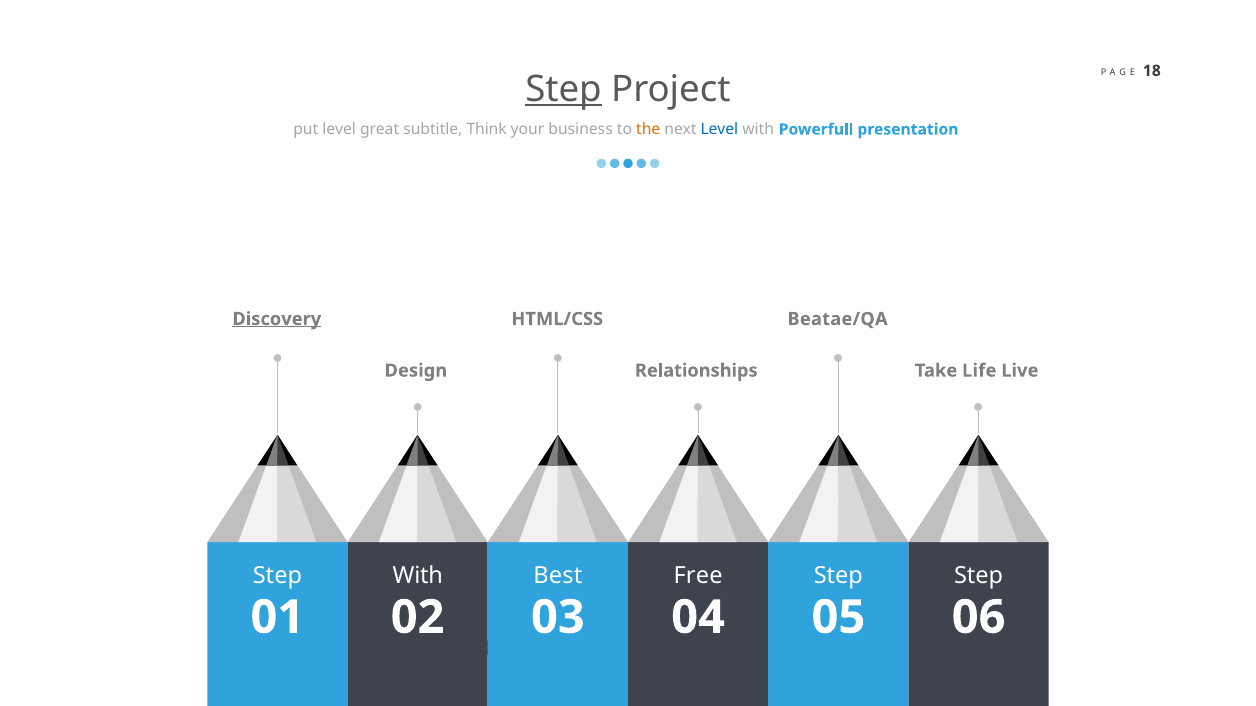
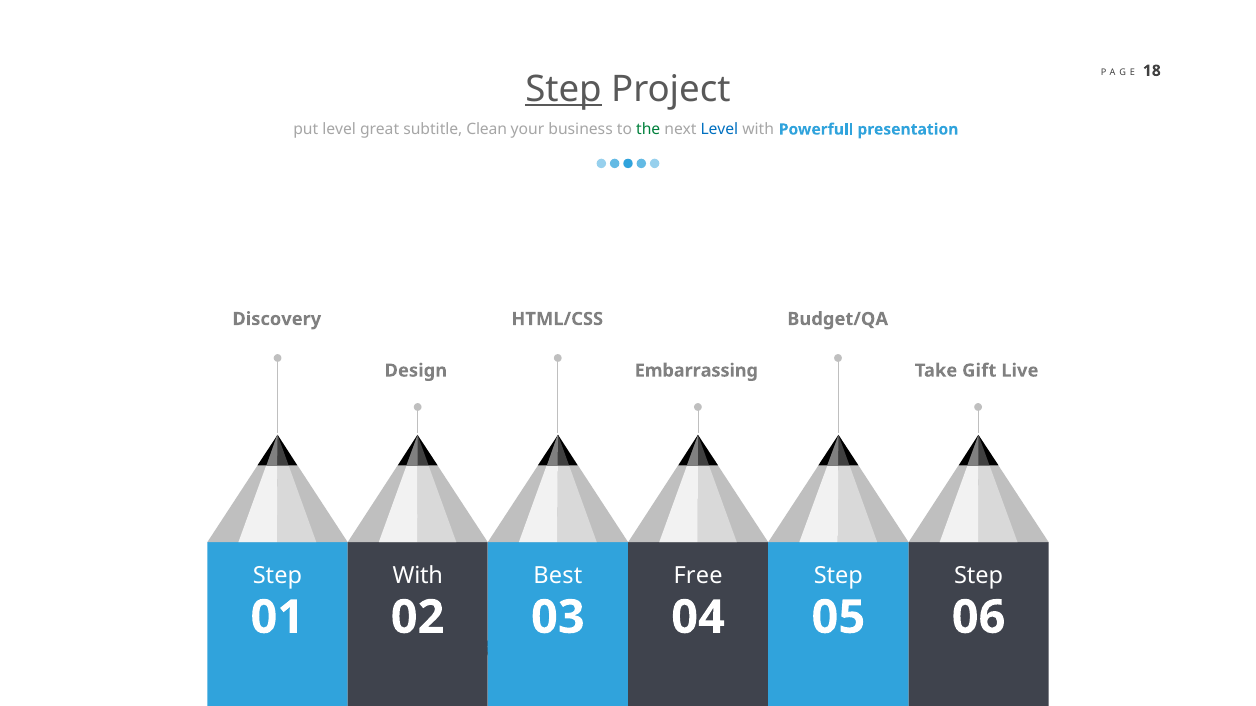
Think: Think -> Clean
the colour: orange -> green
Discovery underline: present -> none
Beatae/QA: Beatae/QA -> Budget/QA
Relationships: Relationships -> Embarrassing
Life: Life -> Gift
